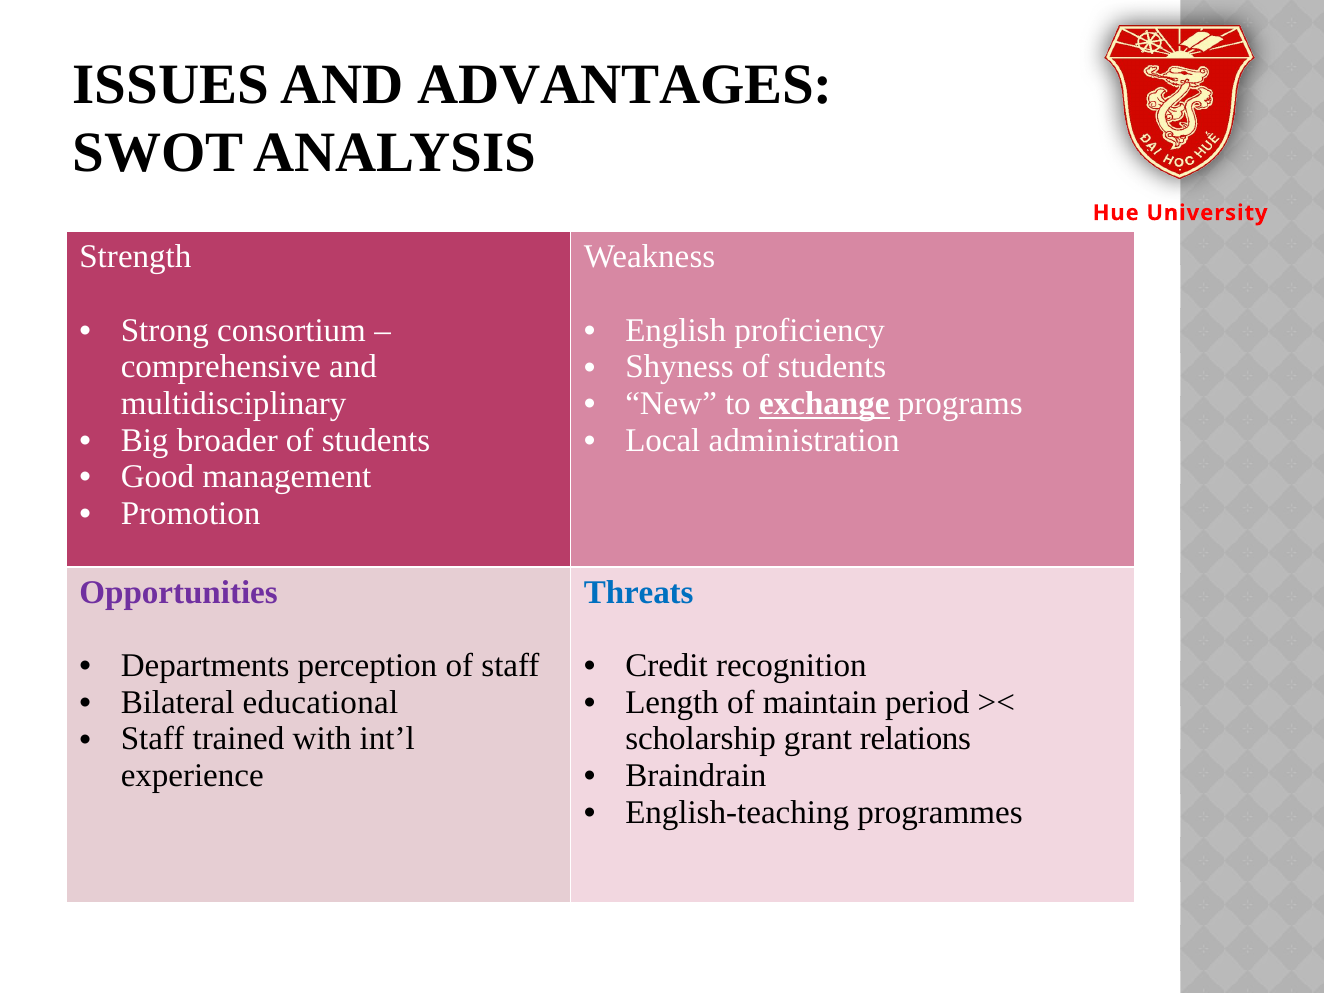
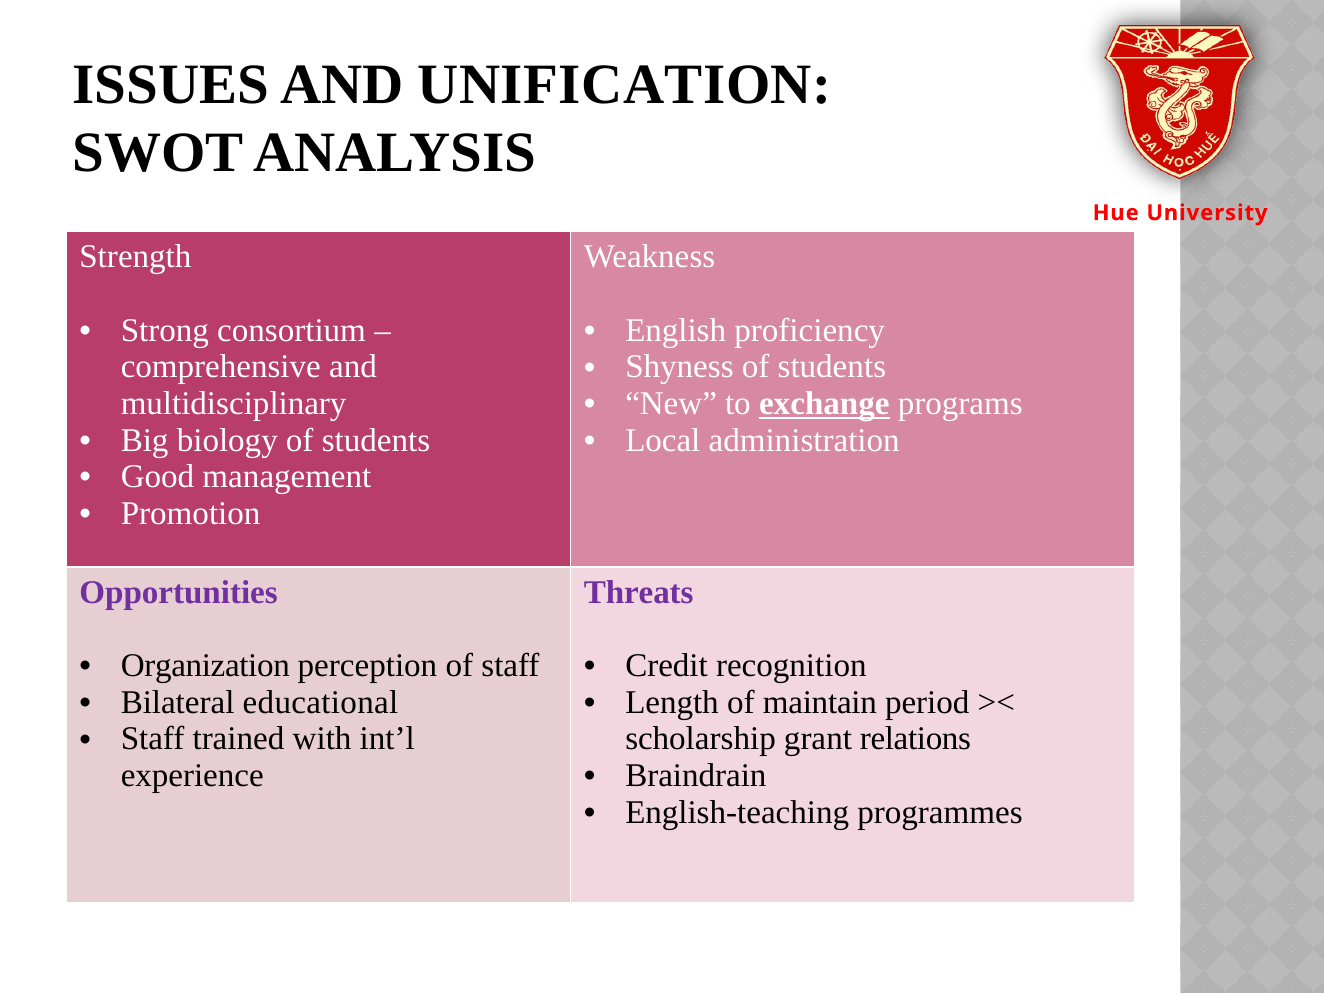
ADVANTAGES: ADVANTAGES -> UNIFICATION
broader: broader -> biology
Threats colour: blue -> purple
Departments: Departments -> Organization
